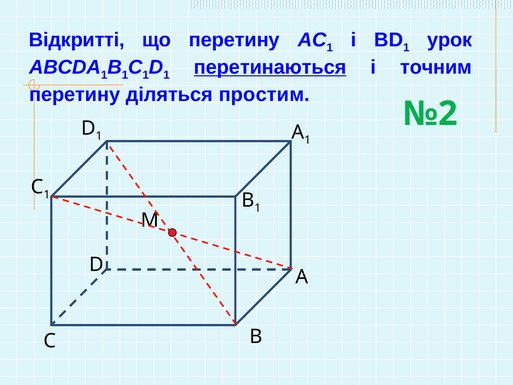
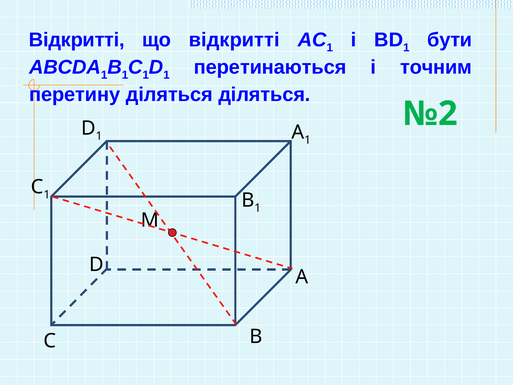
що перетину: перетину -> відкритті
урок: урок -> бути
перетинаються underline: present -> none
діляться простим: простим -> діляться
